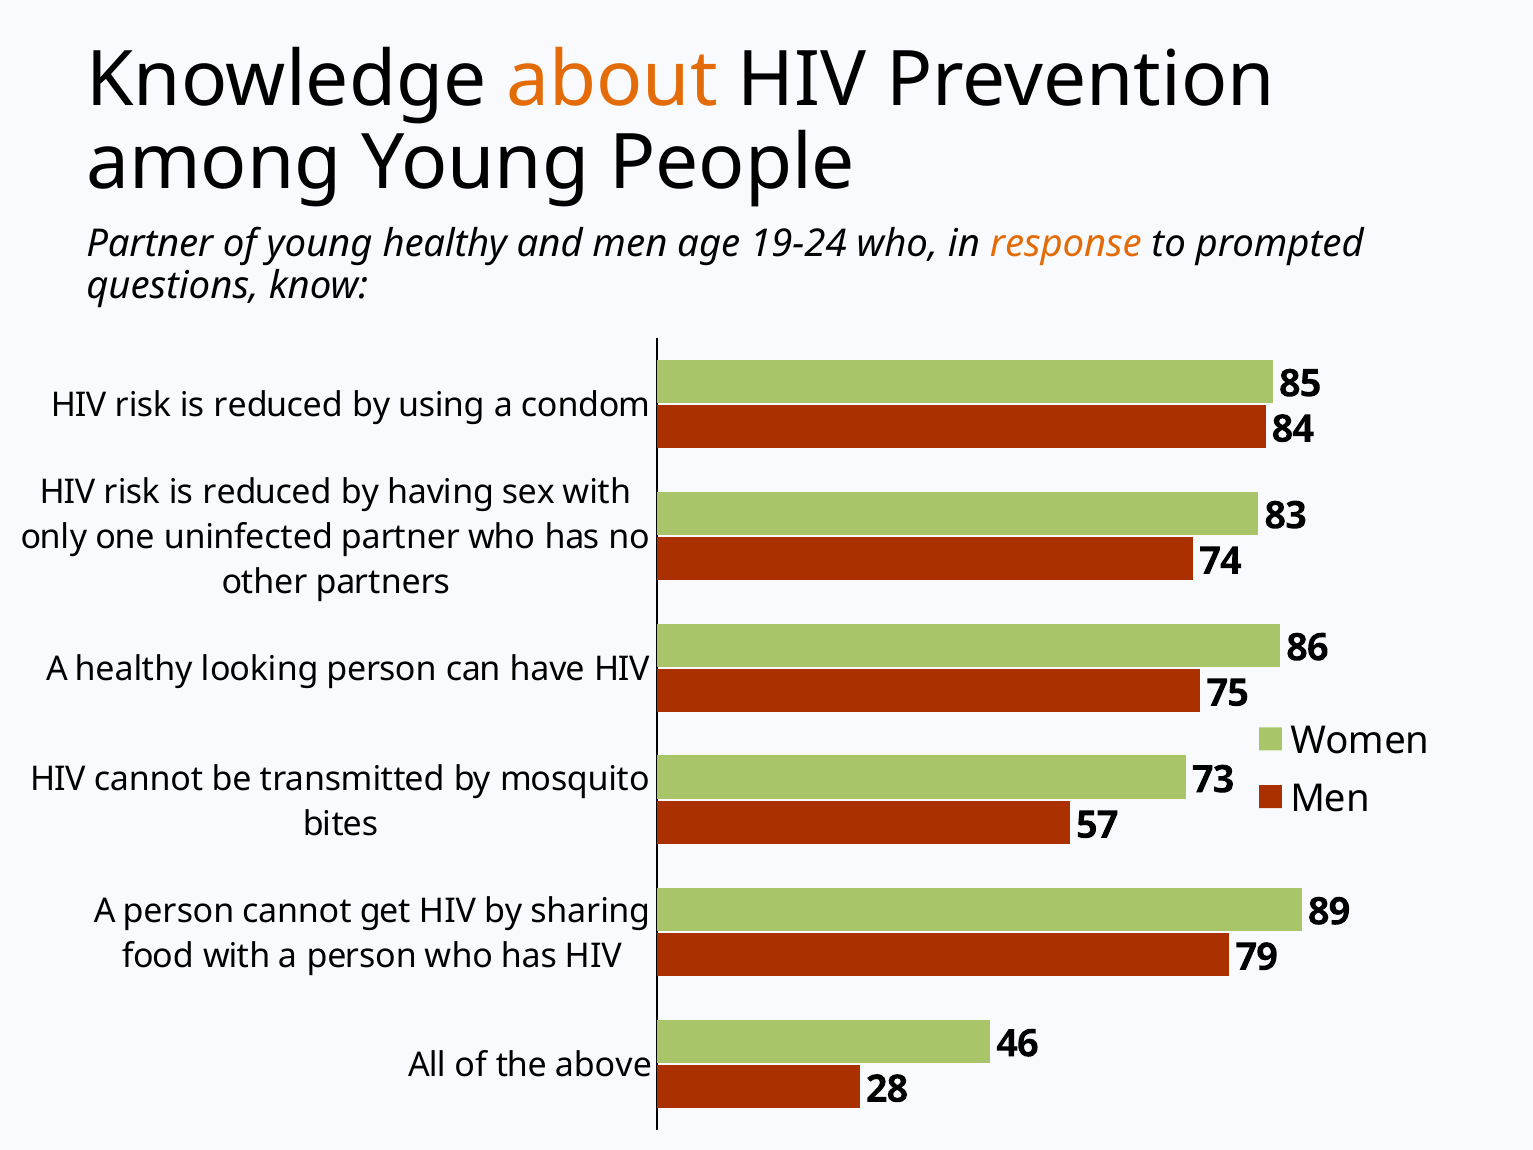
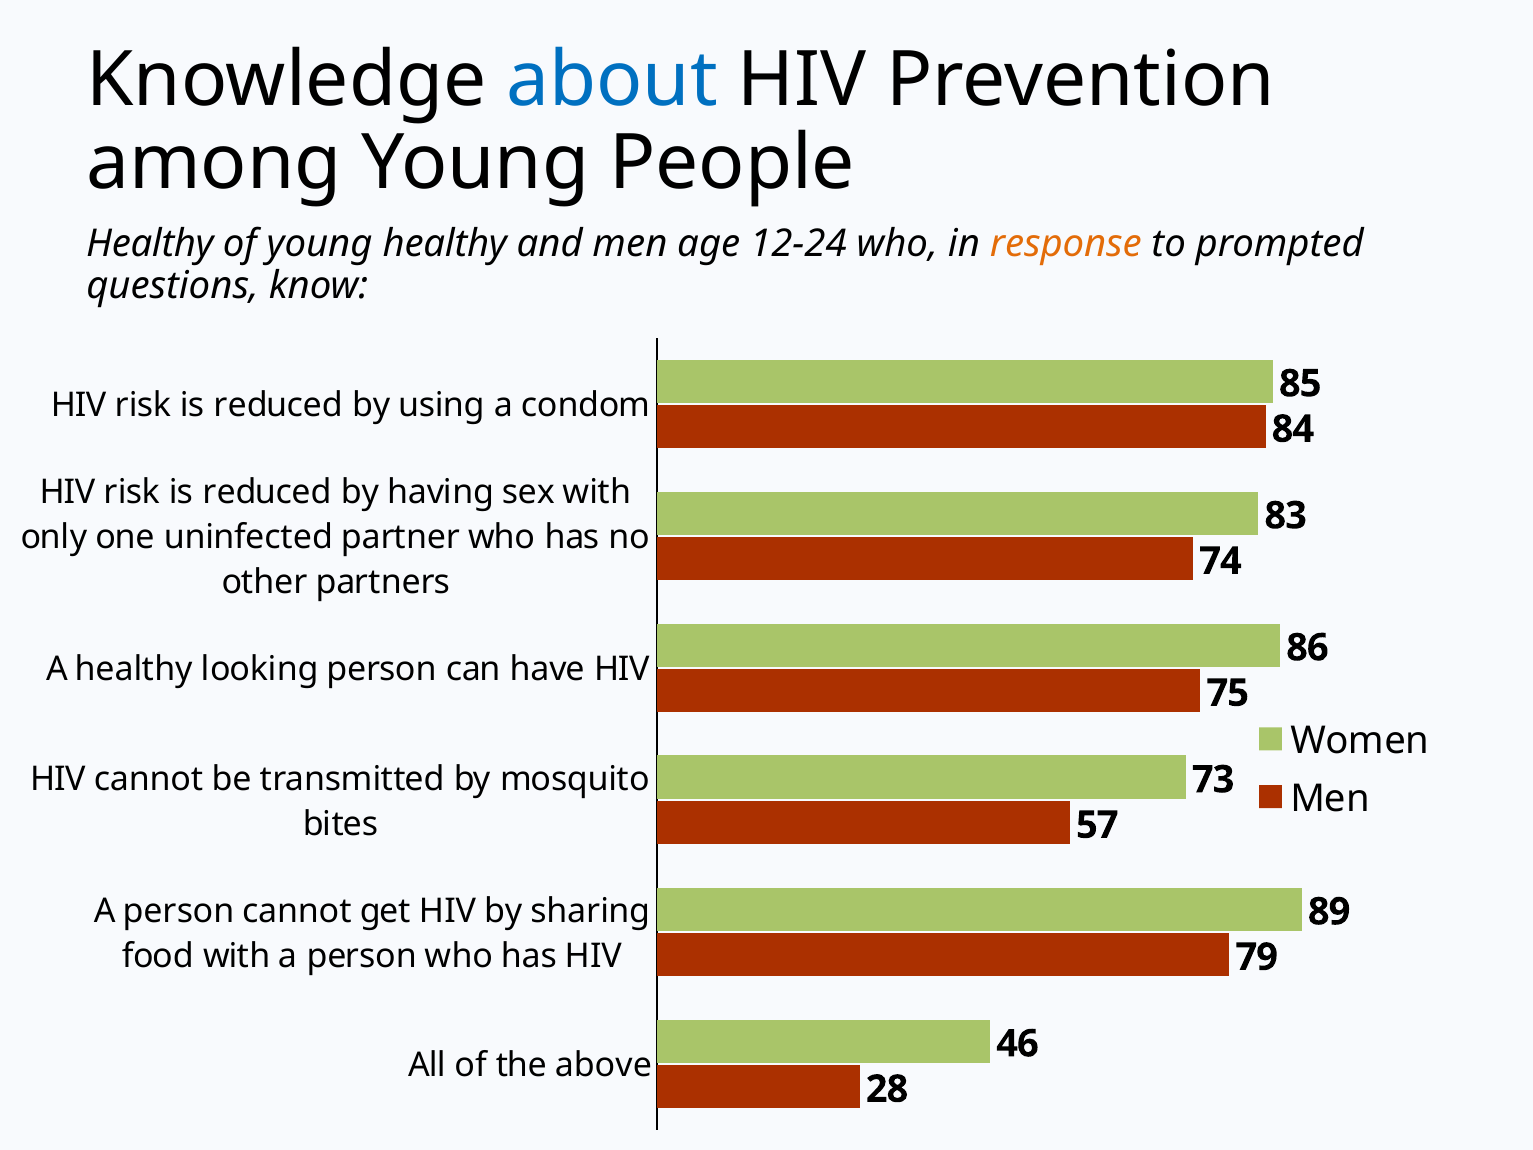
about colour: orange -> blue
Partner at (150, 244): Partner -> Healthy
19-24: 19-24 -> 12-24
